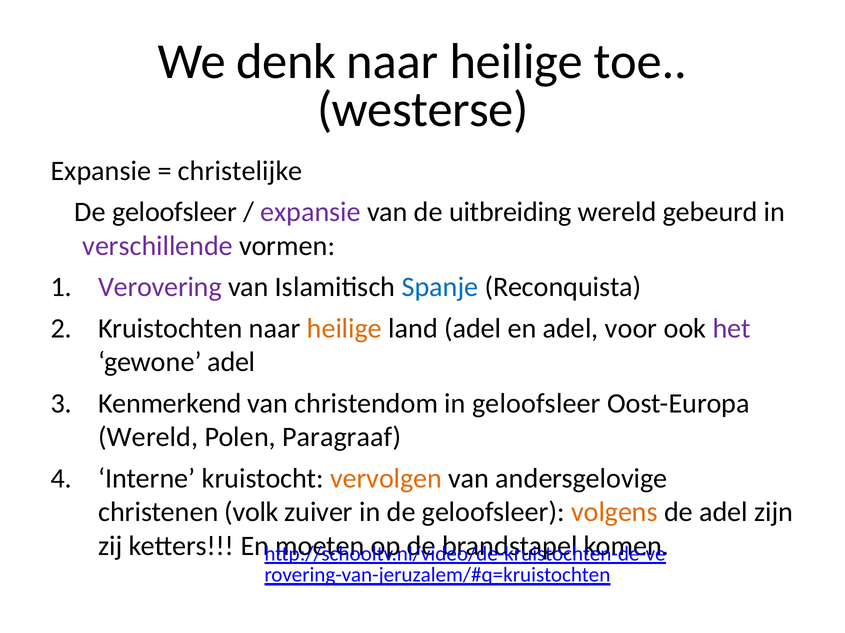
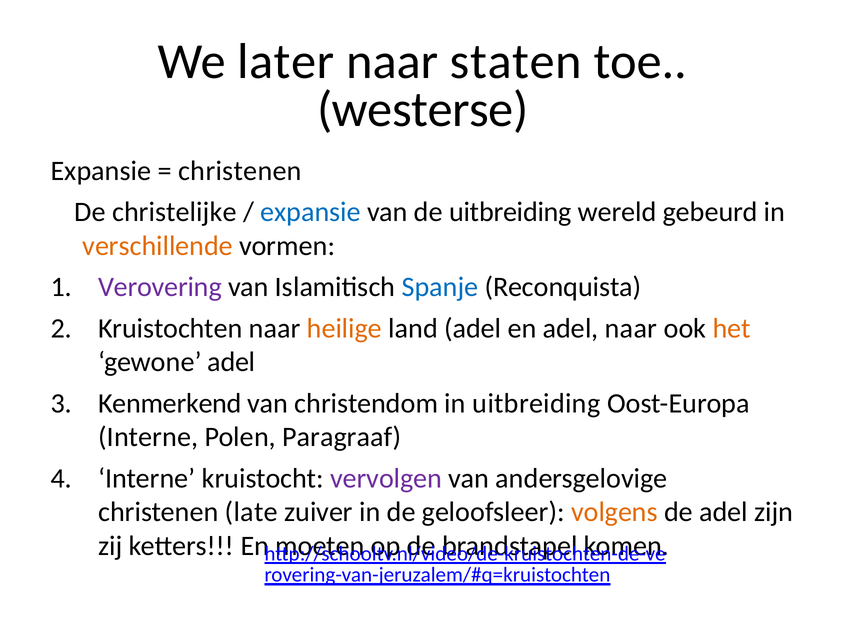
denk: denk -> later
heilige at (516, 62): heilige -> staten
christelijke at (240, 171): christelijke -> christenen
geloofsleer at (174, 212): geloofsleer -> christelijke
expansie at (311, 212) colour: purple -> blue
verschillende colour: purple -> orange
adel voor: voor -> naar
het colour: purple -> orange
in geloofsleer: geloofsleer -> uitbreiding
Wereld at (148, 438): Wereld -> Interne
vervolgen colour: orange -> purple
volk: volk -> late
